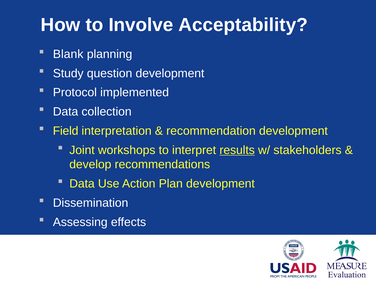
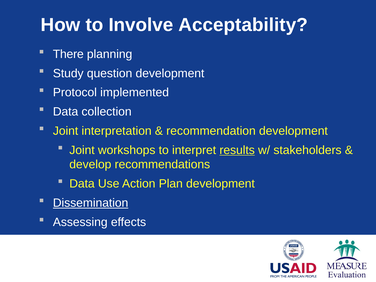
Blank: Blank -> There
Field at (66, 131): Field -> Joint
Dissemination underline: none -> present
